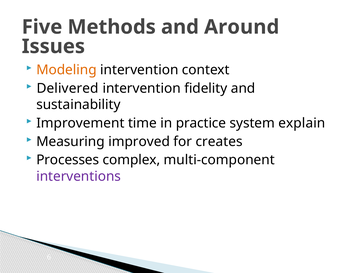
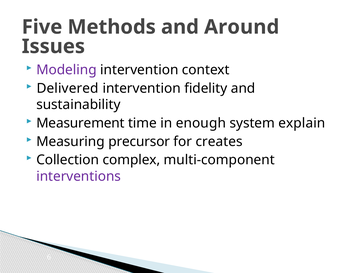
Modeling colour: orange -> purple
Improvement: Improvement -> Measurement
practice: practice -> enough
improved: improved -> precursor
Processes: Processes -> Collection
